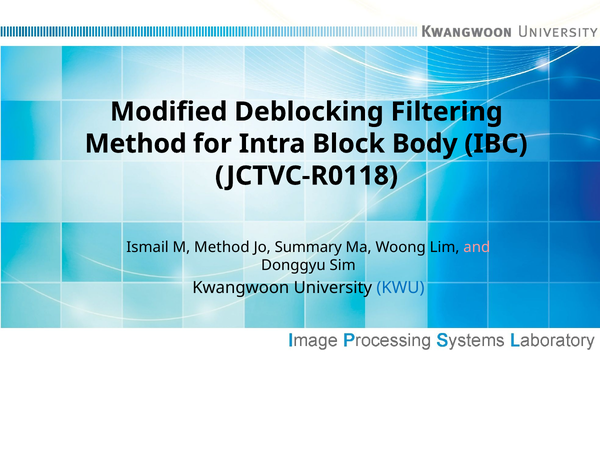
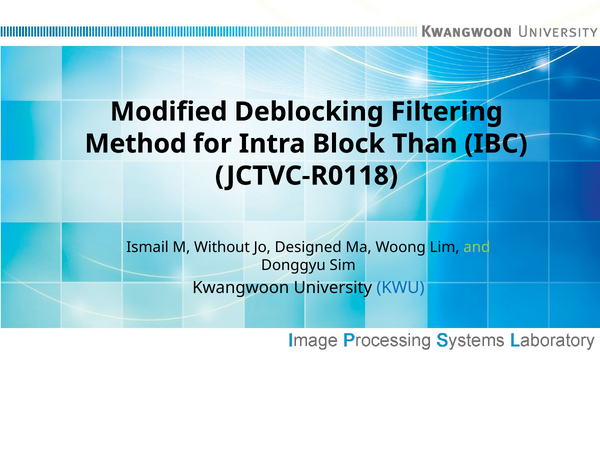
Body: Body -> Than
M Method: Method -> Without
Summary: Summary -> Designed
and colour: pink -> light green
